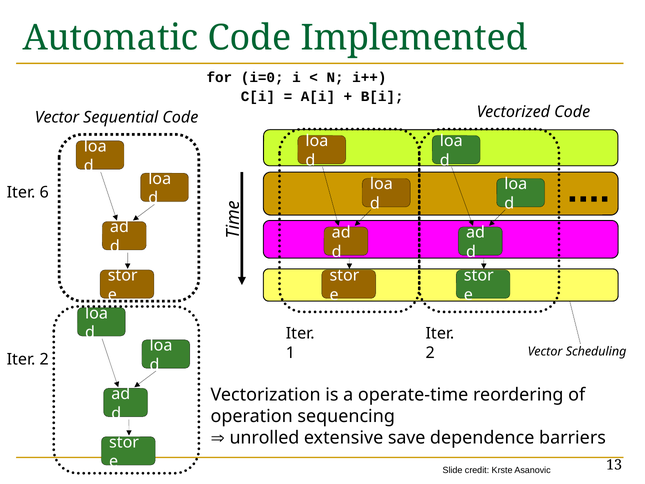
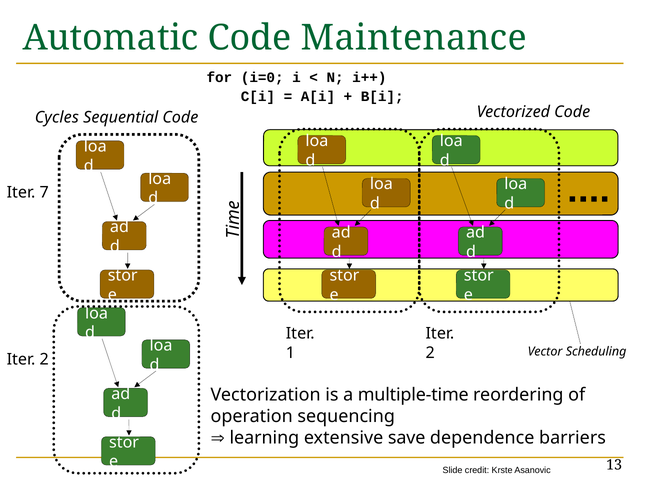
Implemented: Implemented -> Maintenance
Vector at (57, 117): Vector -> Cycles
6: 6 -> 7
operate-time: operate-time -> multiple-time
unrolled: unrolled -> learning
